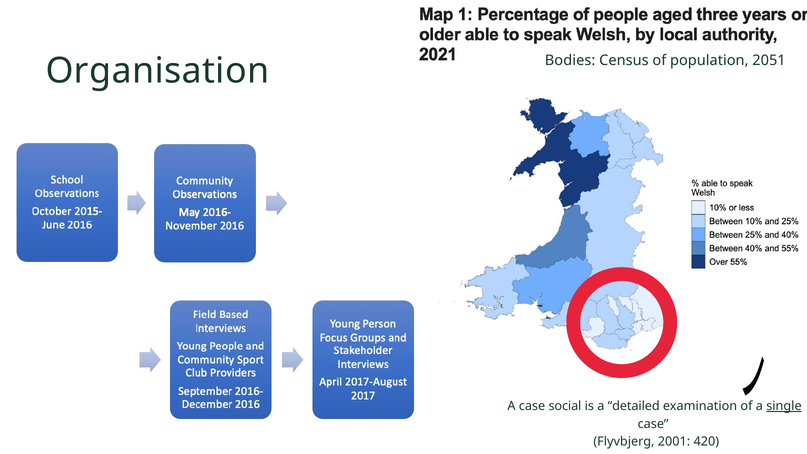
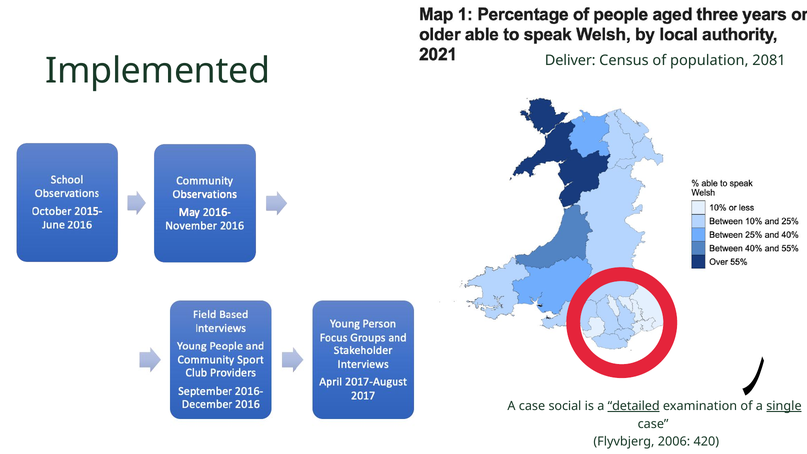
Bodies: Bodies -> Deliver
2051: 2051 -> 2081
Organisation: Organisation -> Implemented
detailed underline: none -> present
2001: 2001 -> 2006
